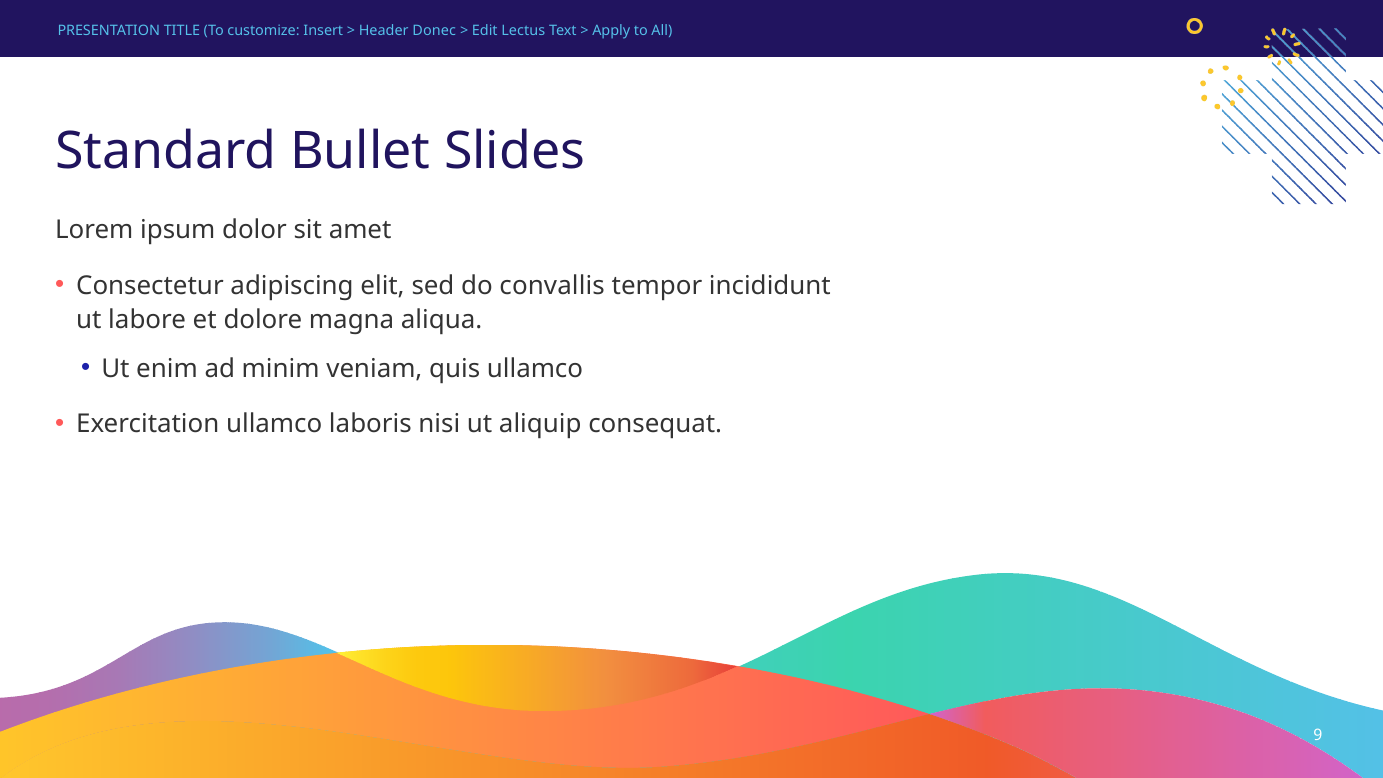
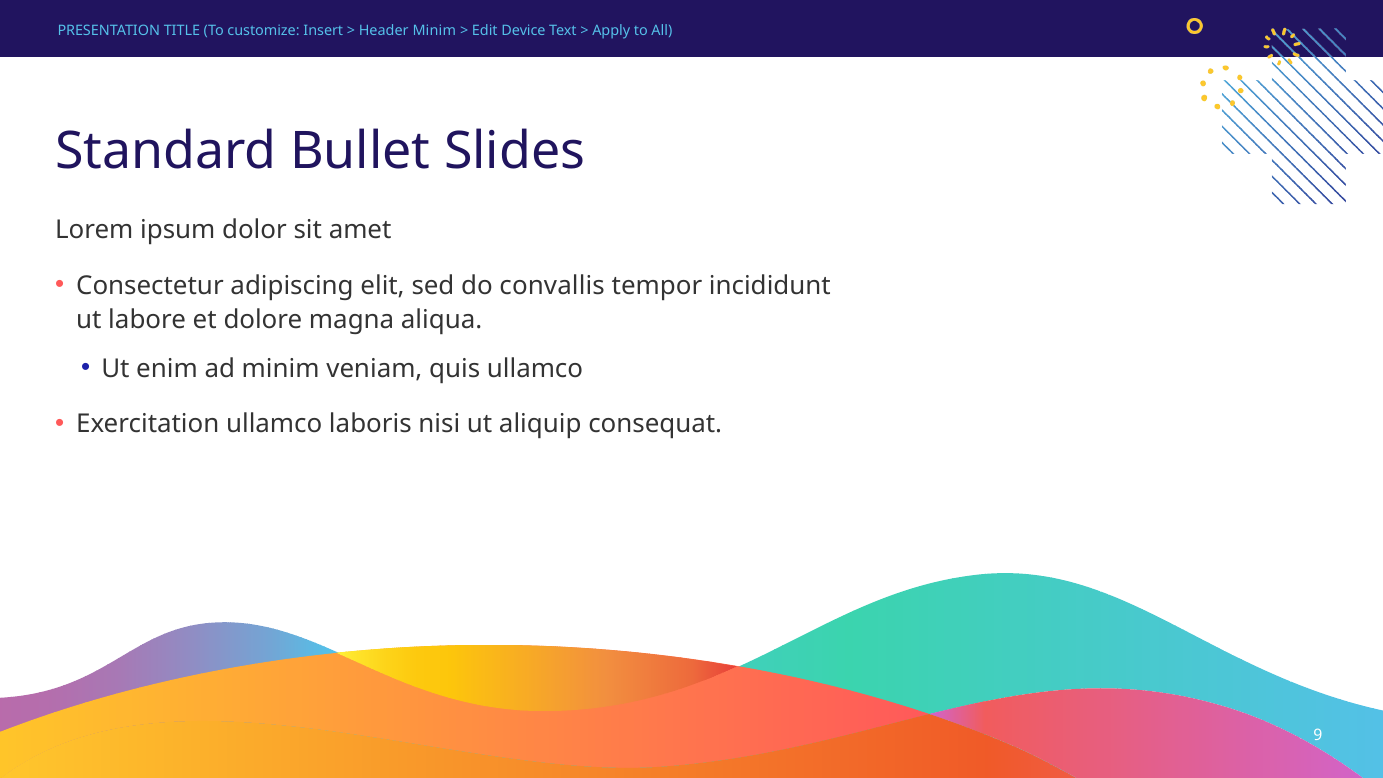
Header Donec: Donec -> Minim
Lectus: Lectus -> Device
